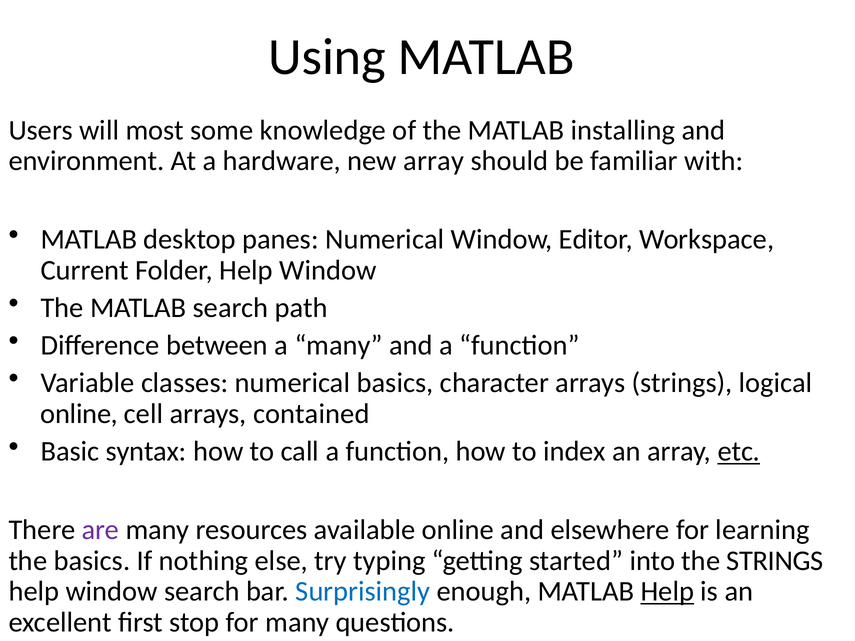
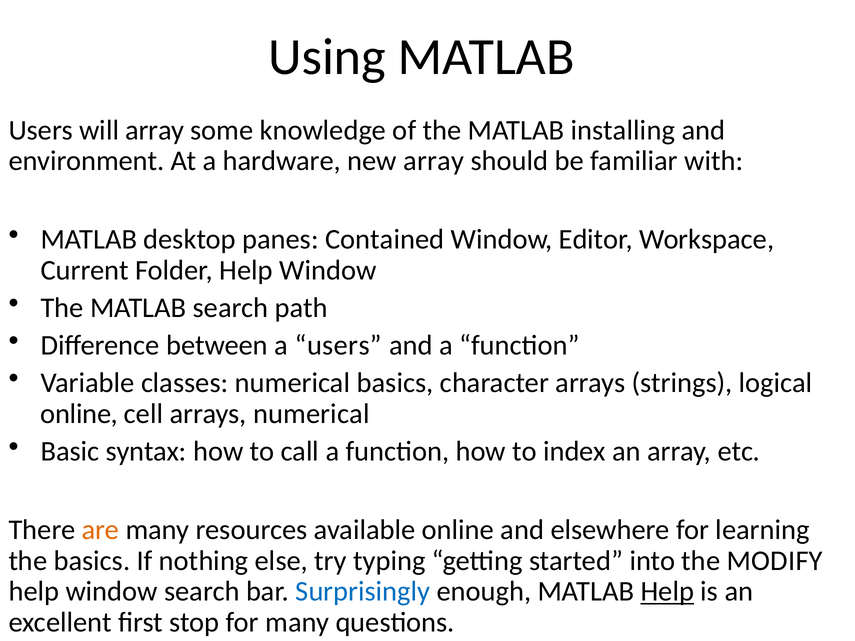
will most: most -> array
panes Numerical: Numerical -> Contained
a many: many -> users
arrays contained: contained -> numerical
etc underline: present -> none
are colour: purple -> orange
the STRINGS: STRINGS -> MODIFY
